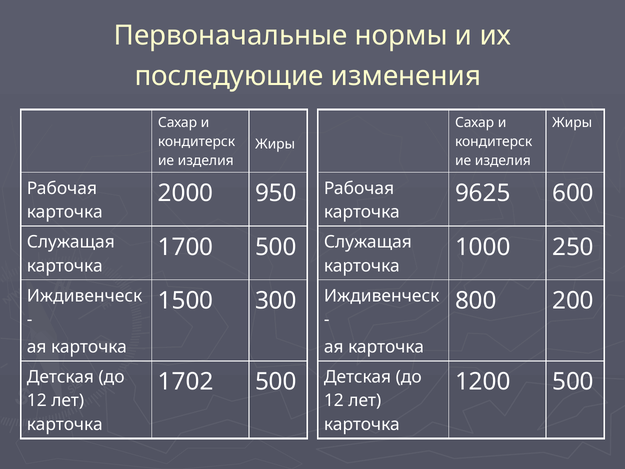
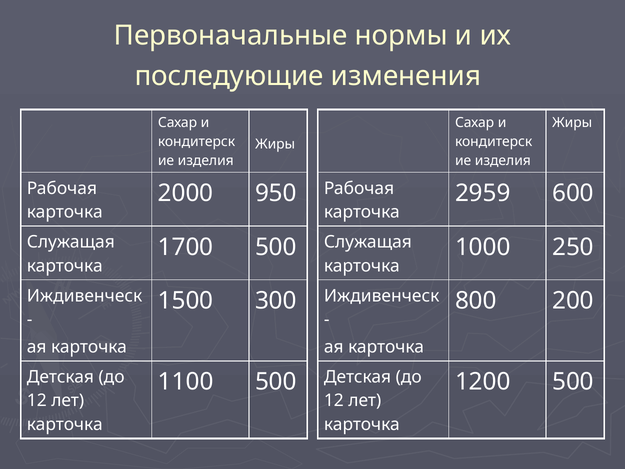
9625: 9625 -> 2959
1702: 1702 -> 1100
